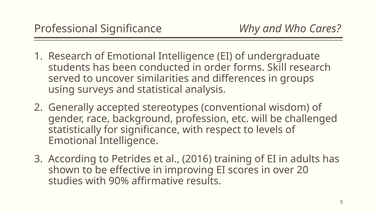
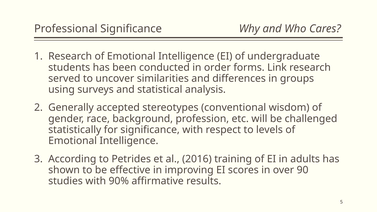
Skill: Skill -> Link
20: 20 -> 90
